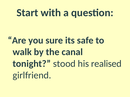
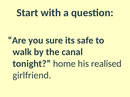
stood: stood -> home
